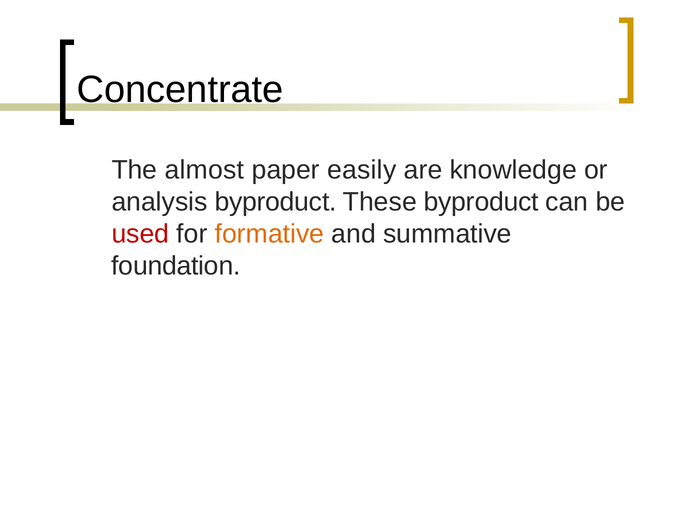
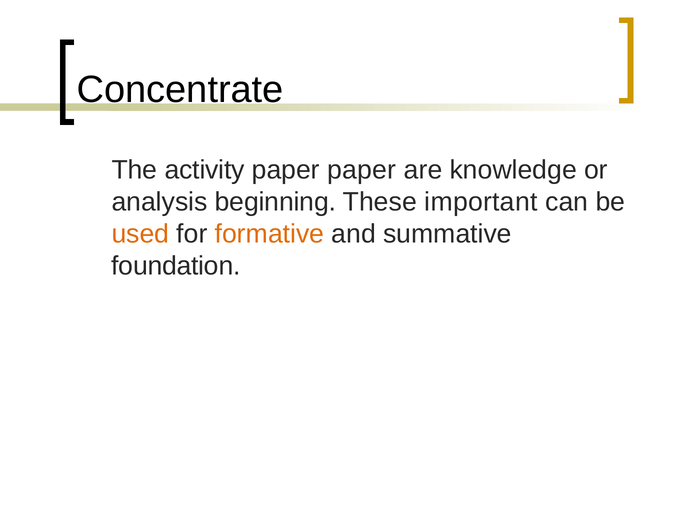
almost: almost -> activity
paper easily: easily -> paper
analysis byproduct: byproduct -> beginning
These byproduct: byproduct -> important
used colour: red -> orange
